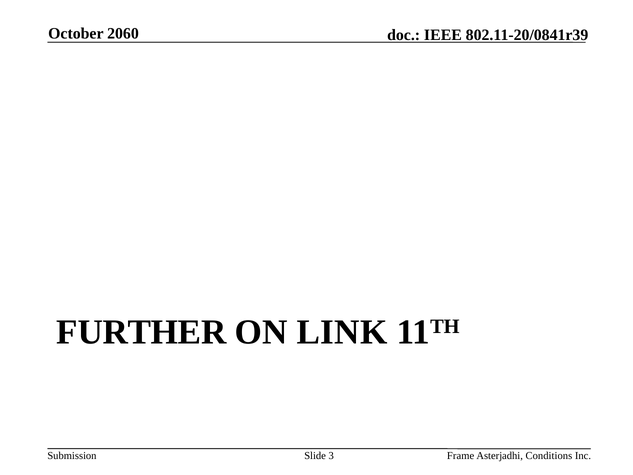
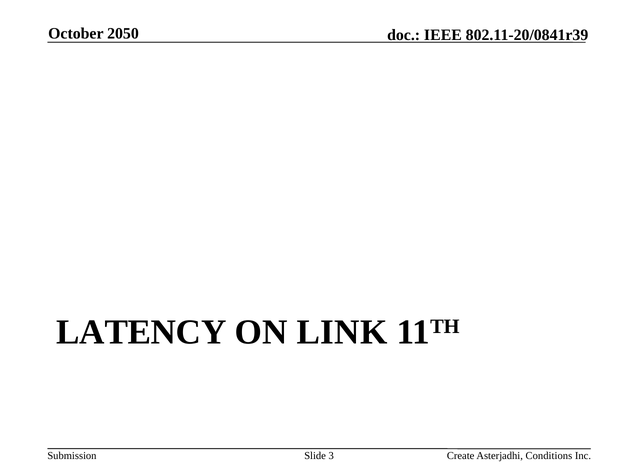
2060: 2060 -> 2050
FURTHER: FURTHER -> LATENCY
Frame: Frame -> Create
